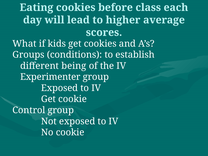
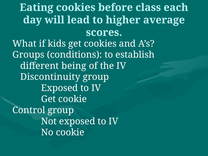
Experimenter: Experimenter -> Discontinuity
